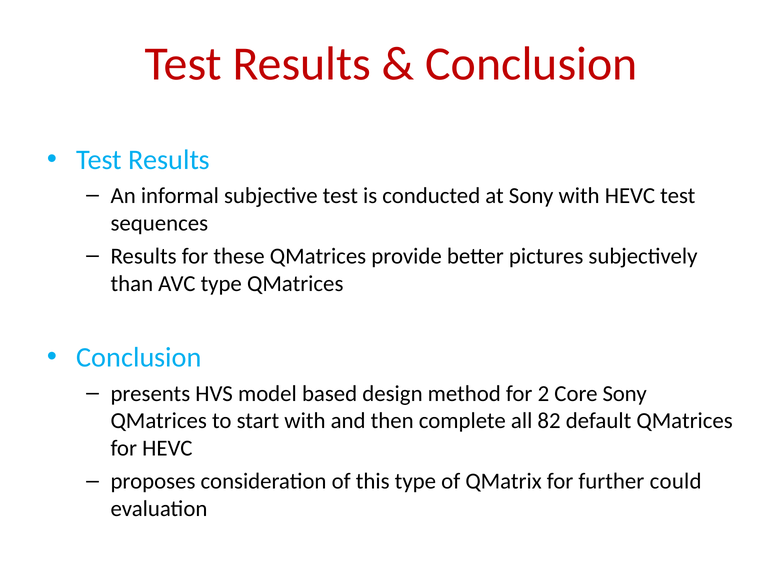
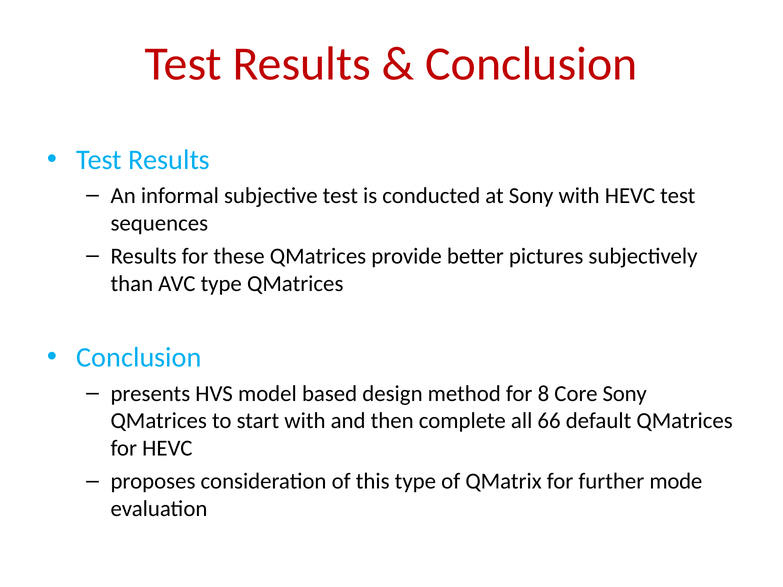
2: 2 -> 8
82: 82 -> 66
could: could -> mode
